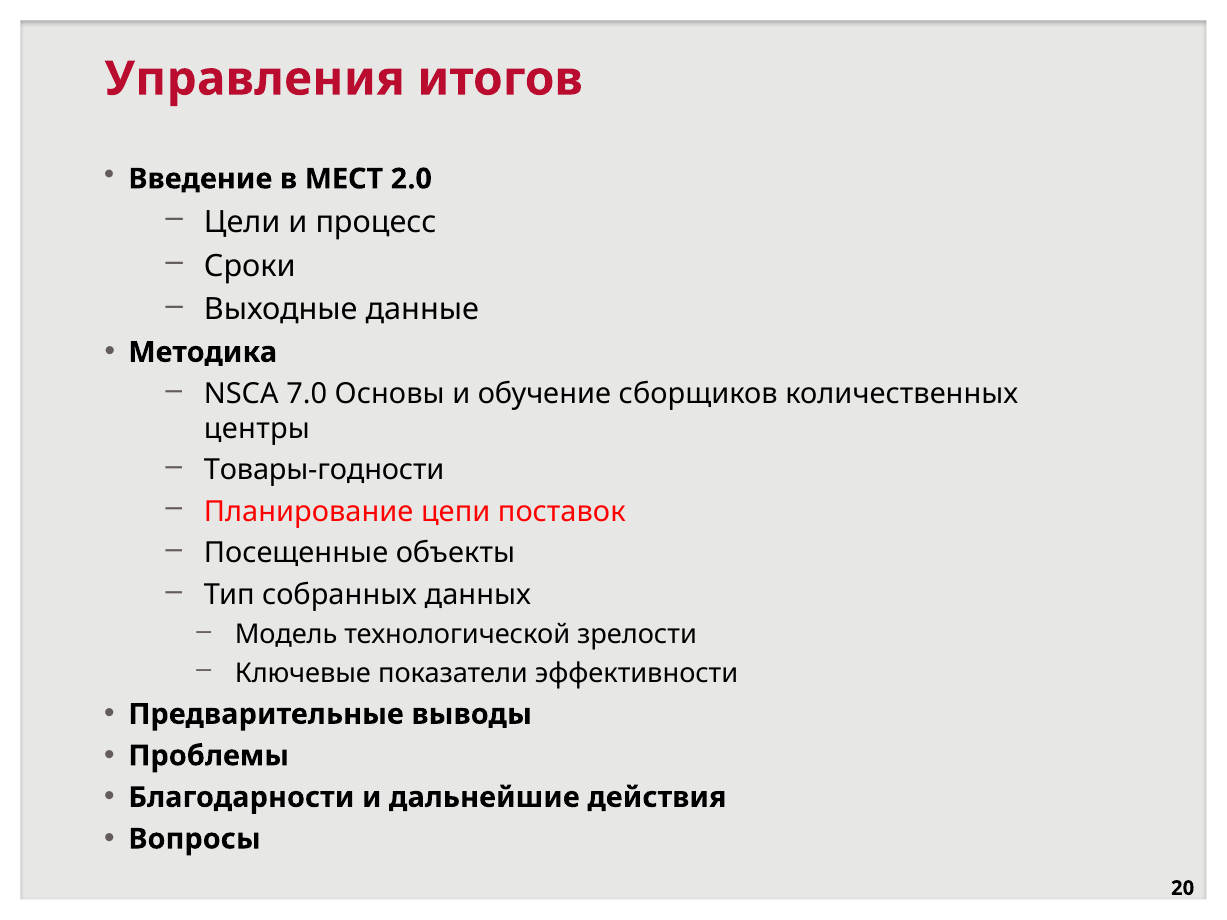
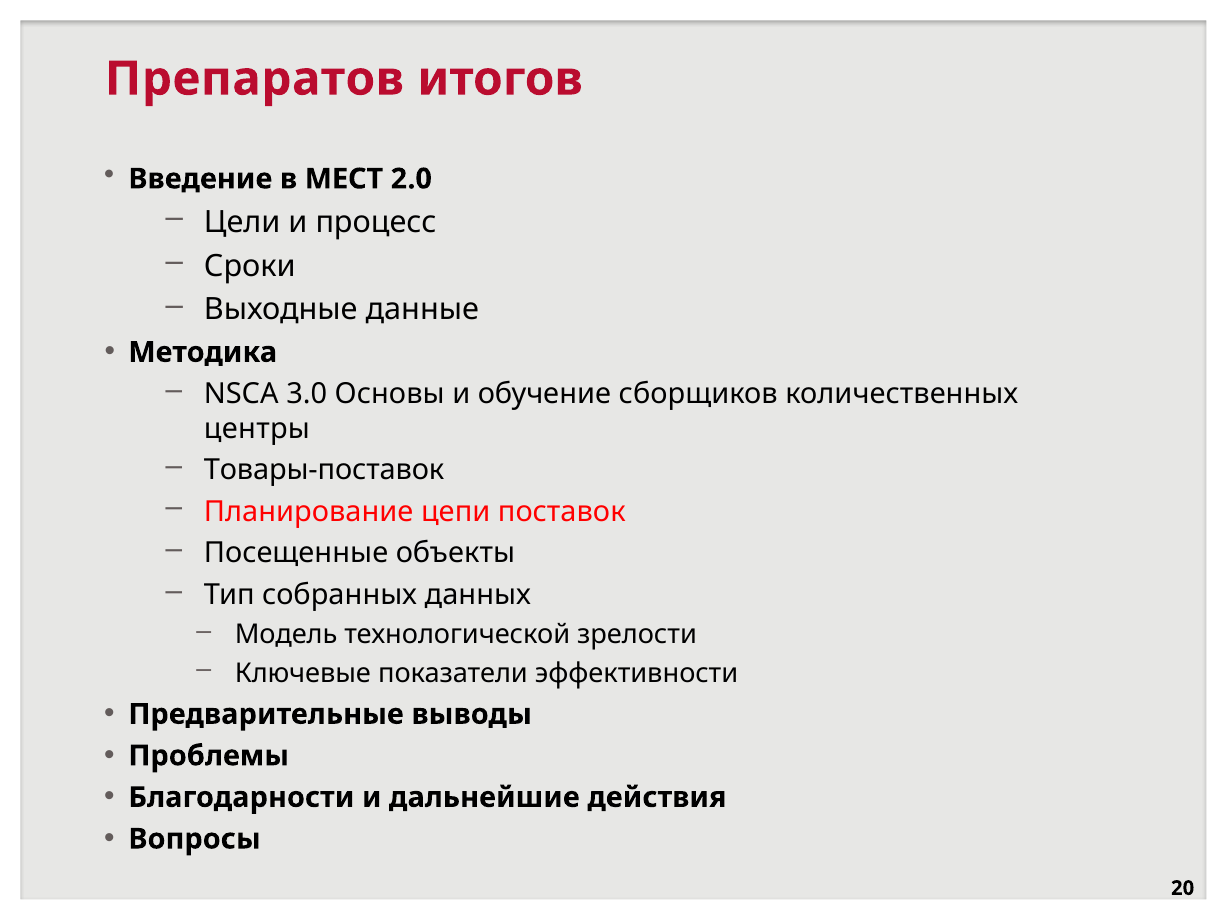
Управления: Управления -> Препаратов
7.0: 7.0 -> 3.0
Товары-годности: Товары-годности -> Товары-поставок
